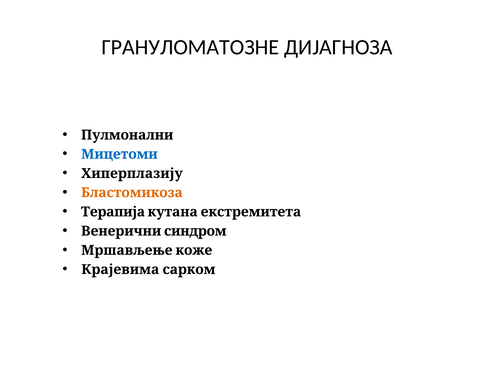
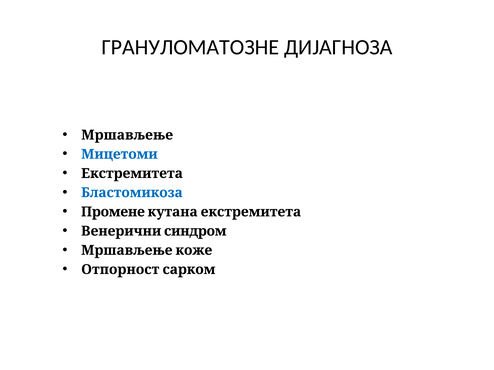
Пулмонални at (127, 135): Пулмонални -> Мршављење
Хиперплазију at (132, 174): Хиперплазију -> Екстремитета
Бластомикоза colour: orange -> blue
Терапија: Терапија -> Промене
Крајевима: Крајевима -> Отпорност
